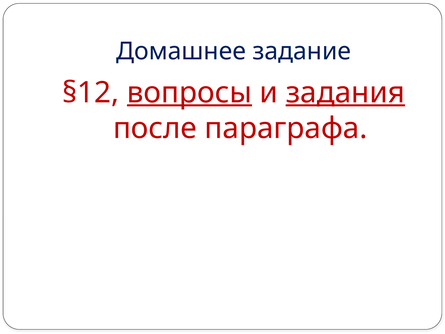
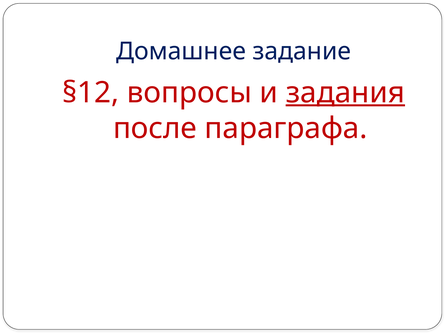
вопросы underline: present -> none
